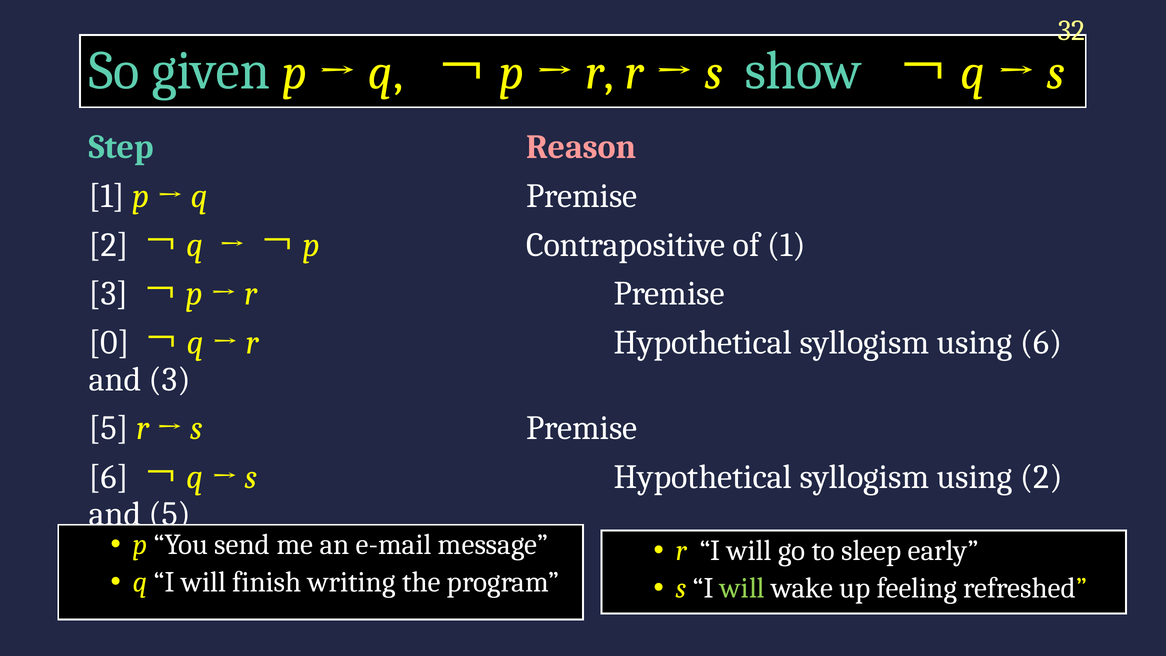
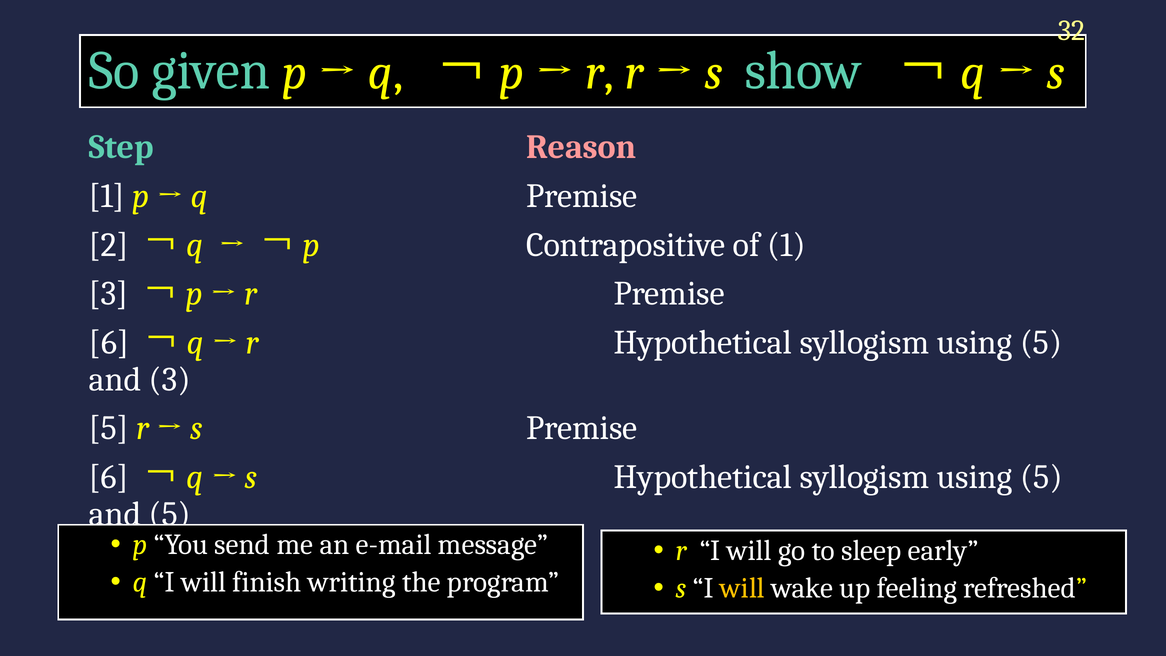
0 at (109, 343): 0 -> 6
6 at (1041, 343): 6 -> 5
2 at (1041, 477): 2 -> 5
will at (742, 588) colour: light green -> yellow
